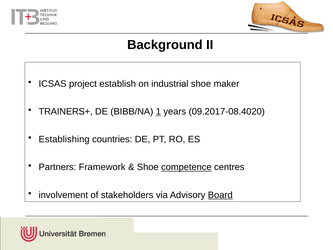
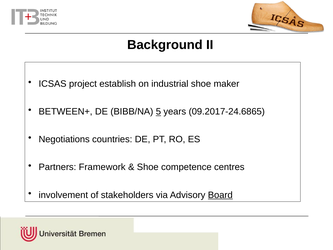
TRAINERS+: TRAINERS+ -> BETWEEN+
1: 1 -> 5
09.2017-08.4020: 09.2017-08.4020 -> 09.2017-24.6865
Establishing: Establishing -> Negotiations
competence underline: present -> none
